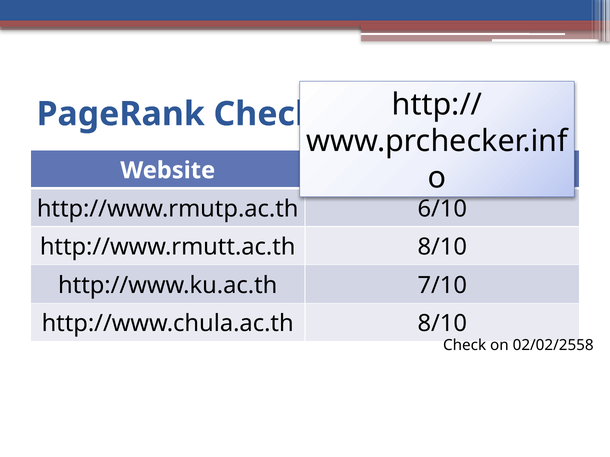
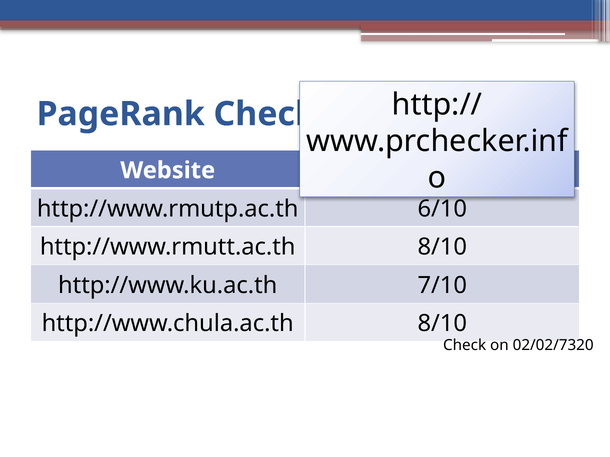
02/02/2558: 02/02/2558 -> 02/02/7320
